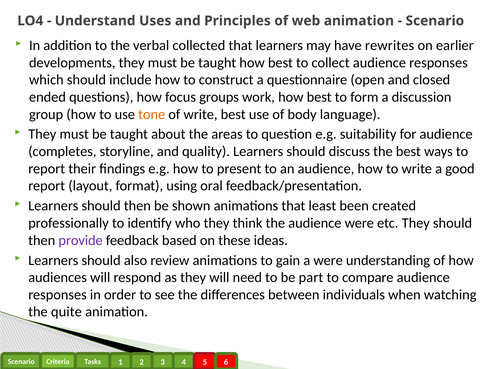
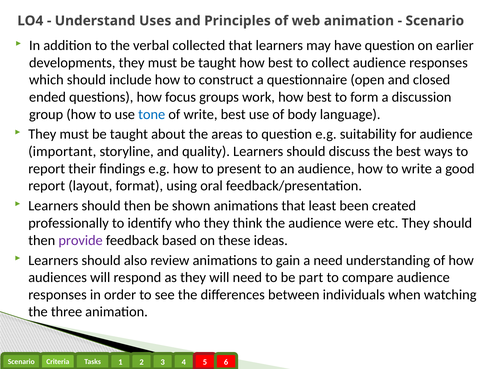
have rewrites: rewrites -> question
tone colour: orange -> blue
completes: completes -> important
a were: were -> need
quite: quite -> three
